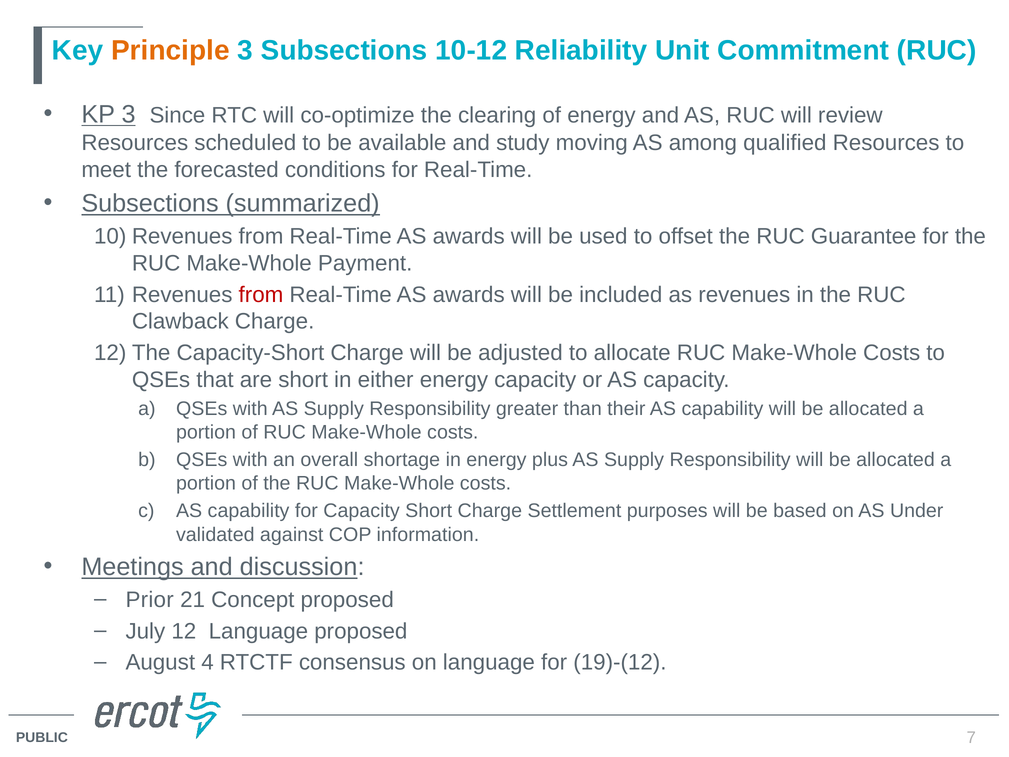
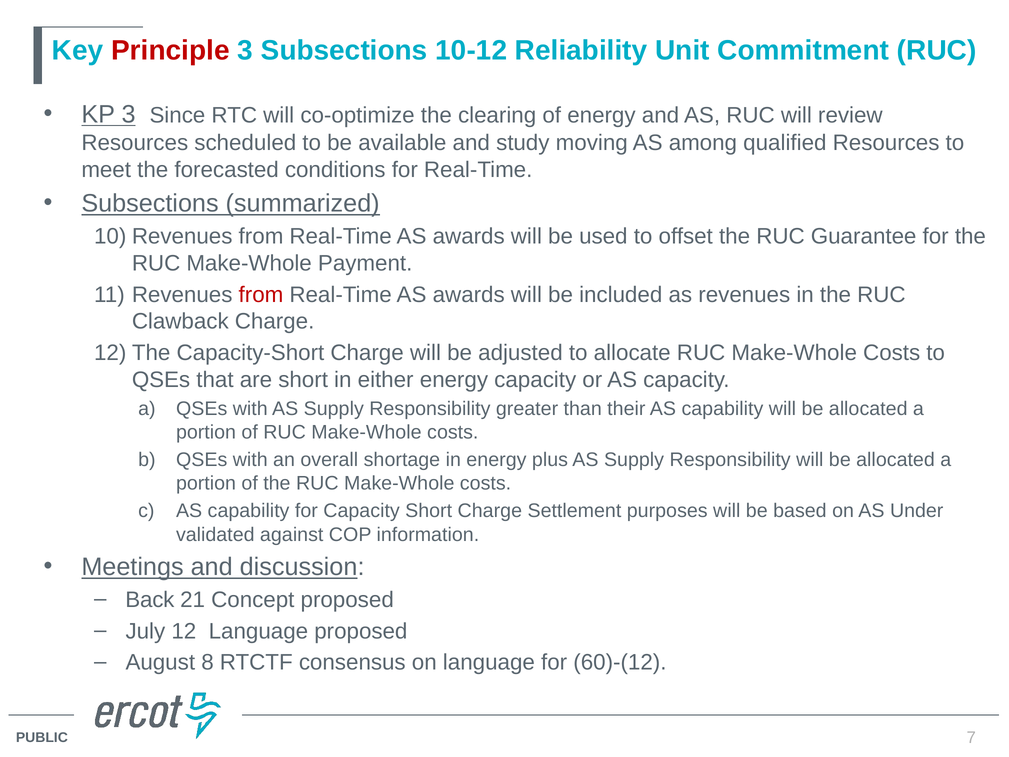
Principle colour: orange -> red
Prior: Prior -> Back
4: 4 -> 8
19)-(12: 19)-(12 -> 60)-(12
